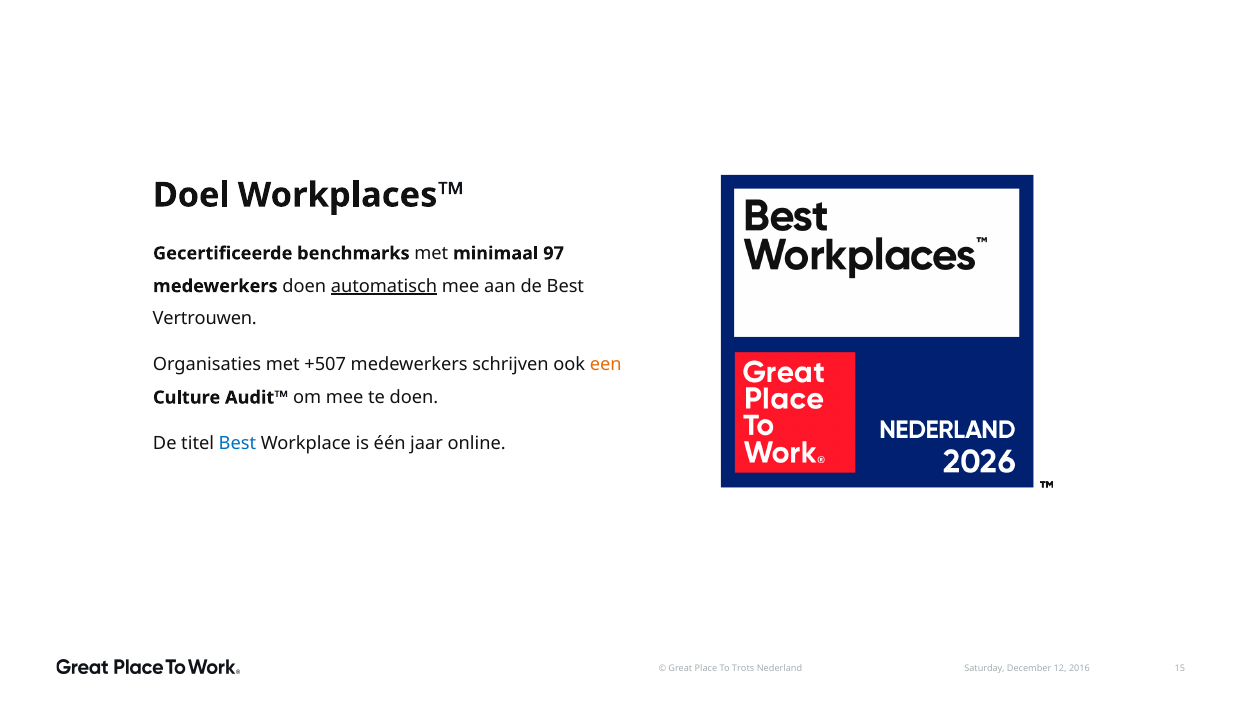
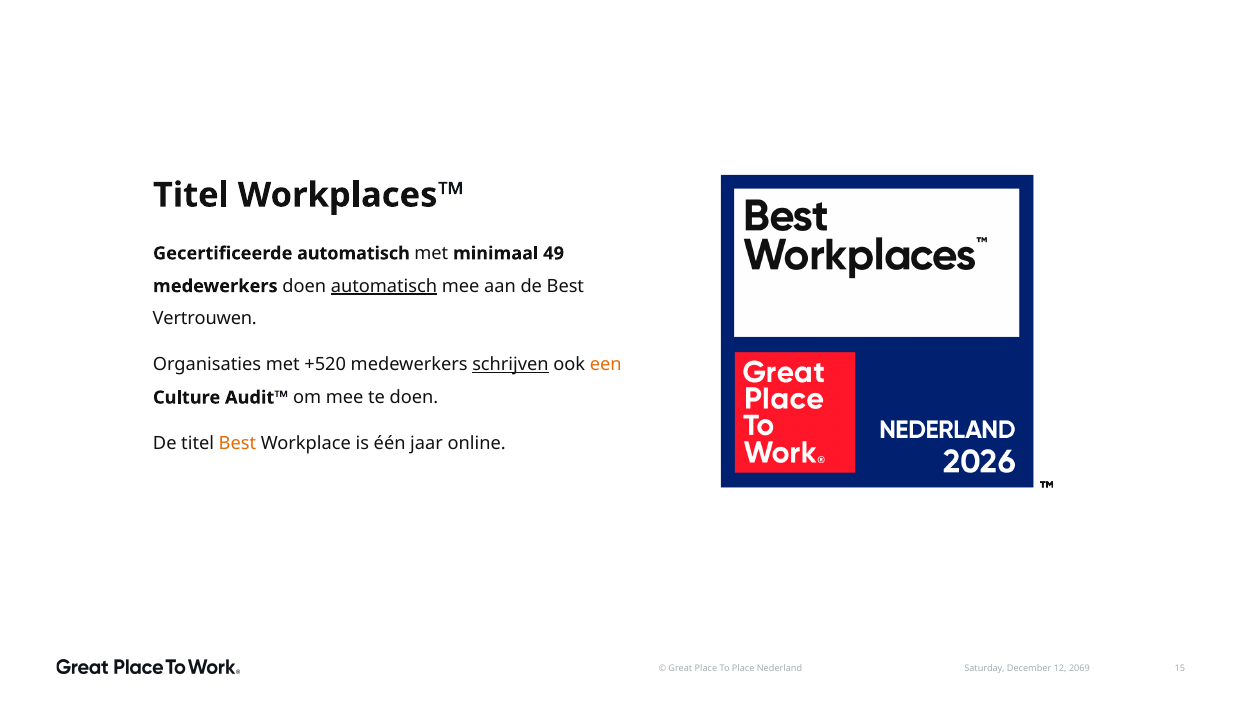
Doel at (191, 195): Doel -> Titel
Gecertificeerde benchmarks: benchmarks -> automatisch
97: 97 -> 49
+507: +507 -> +520
schrijven underline: none -> present
Best at (237, 443) colour: blue -> orange
2016: 2016 -> 2069
To Trots: Trots -> Place
